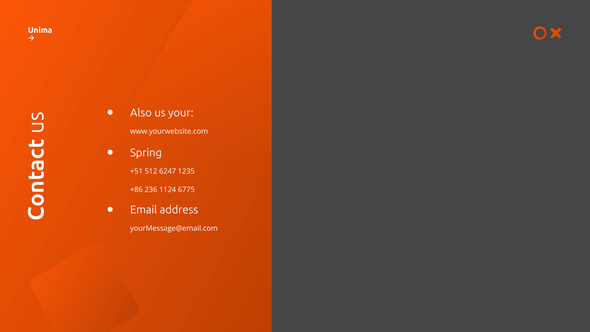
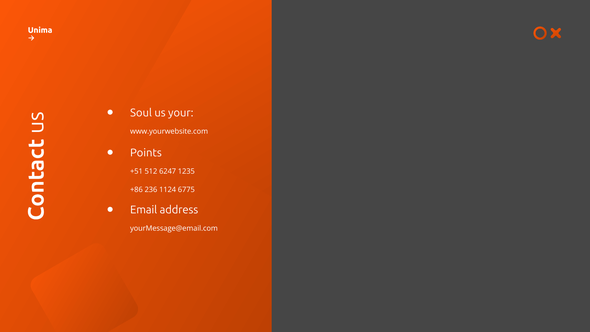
Also: Also -> Soul
Spring: Spring -> Points
